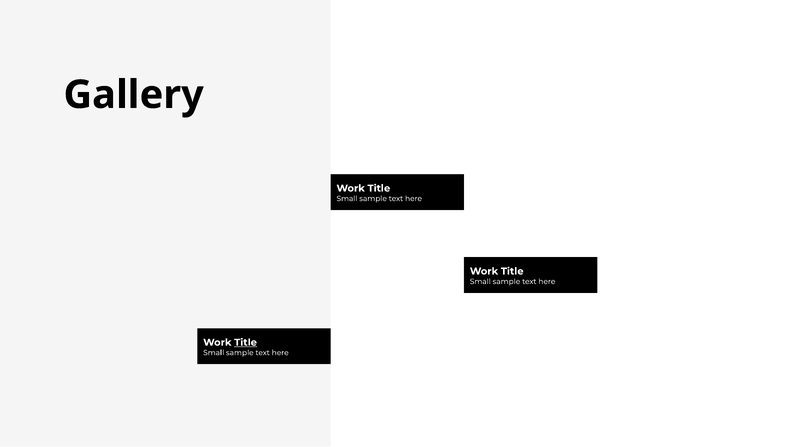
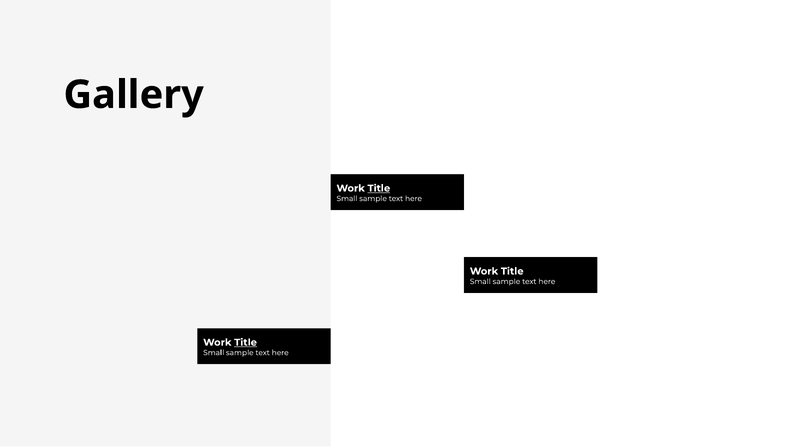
Title at (379, 188) underline: none -> present
